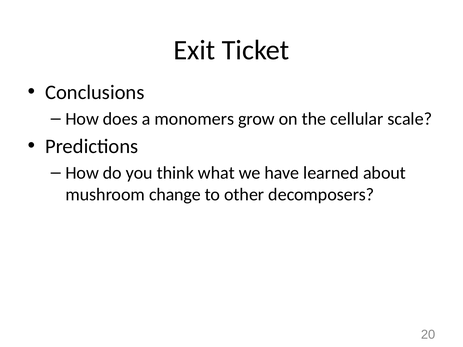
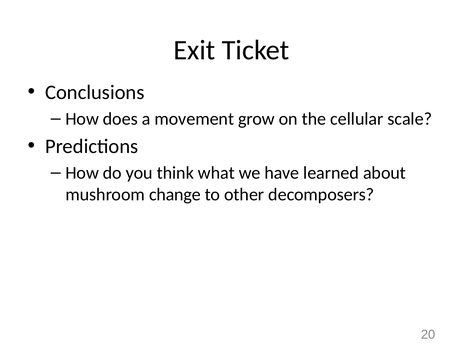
monomers: monomers -> movement
